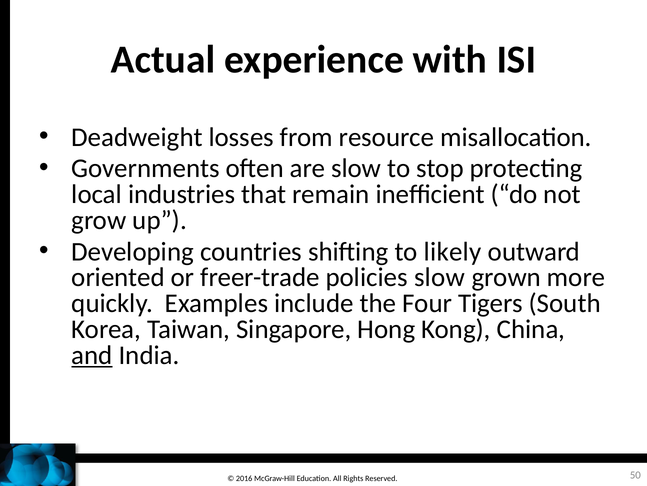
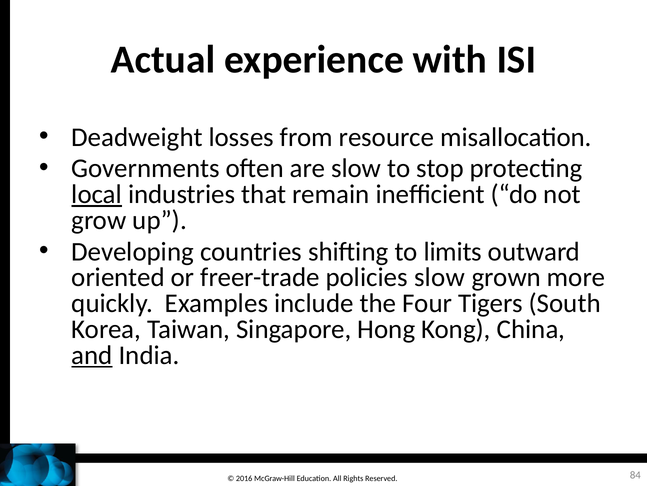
local underline: none -> present
likely: likely -> limits
50: 50 -> 84
